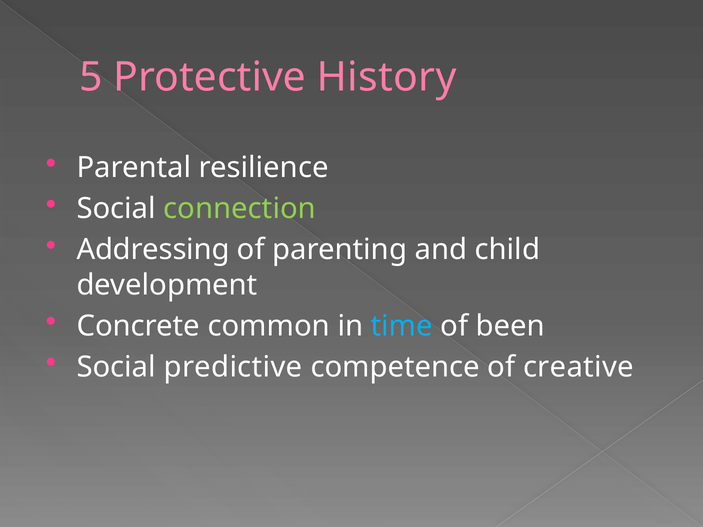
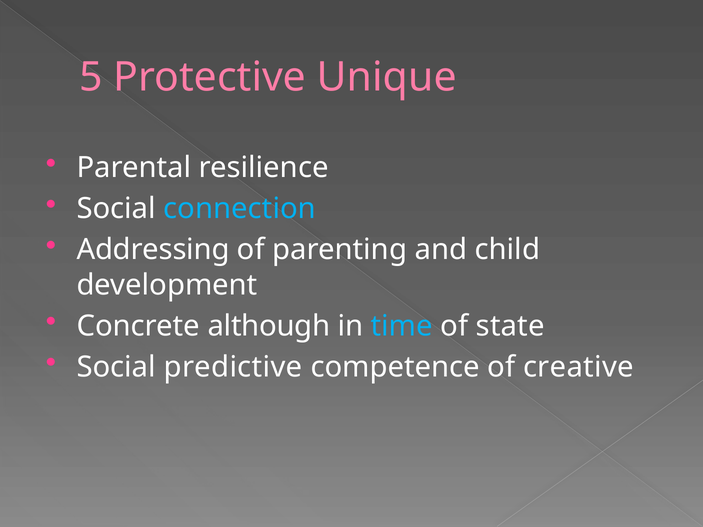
History: History -> Unique
connection colour: light green -> light blue
common: common -> although
been: been -> state
